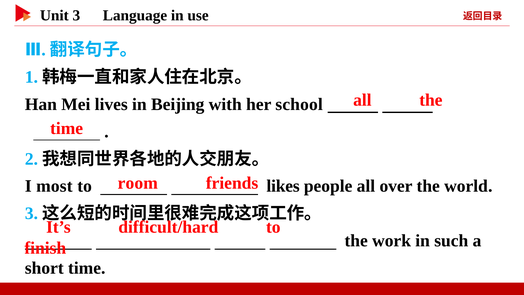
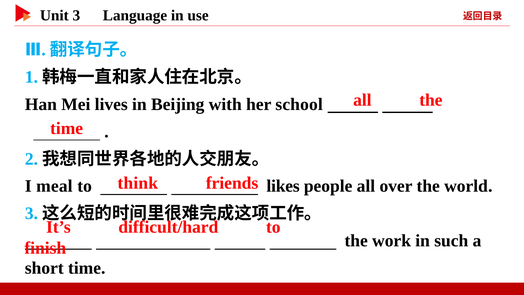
room: room -> think
most: most -> meal
